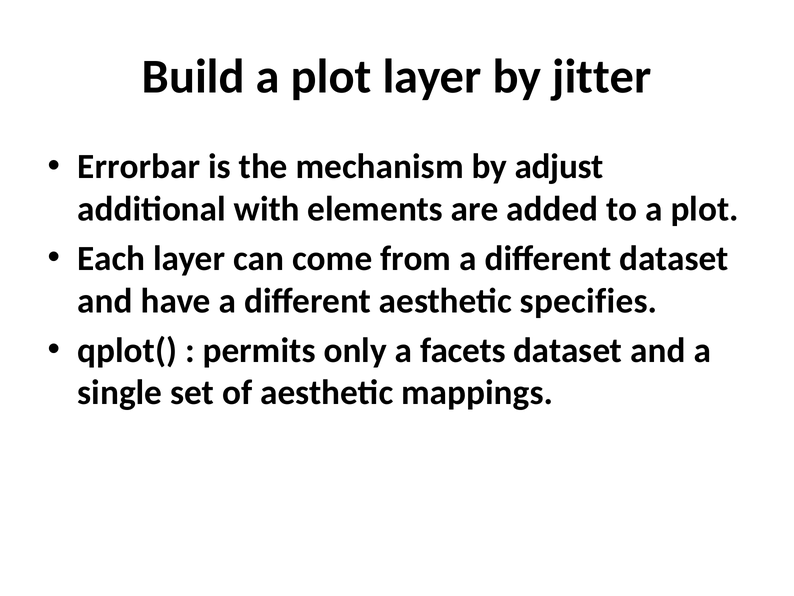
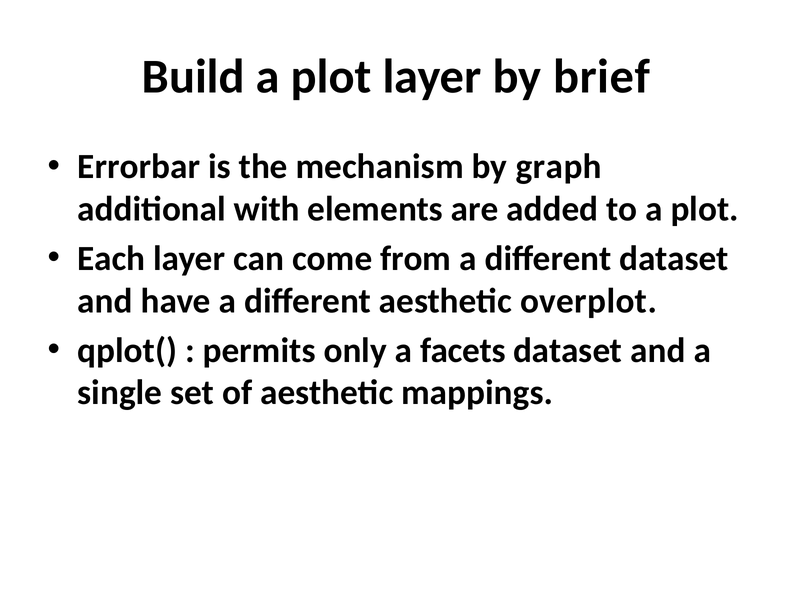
jitter: jitter -> brief
adjust: adjust -> graph
specifies: specifies -> overplot
